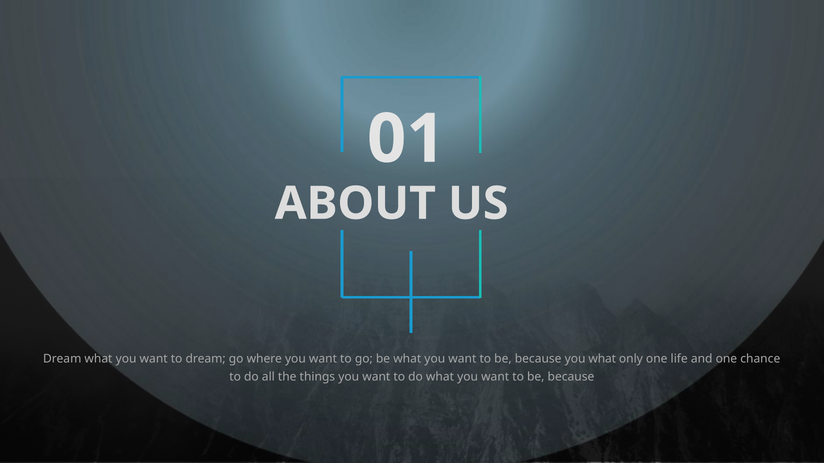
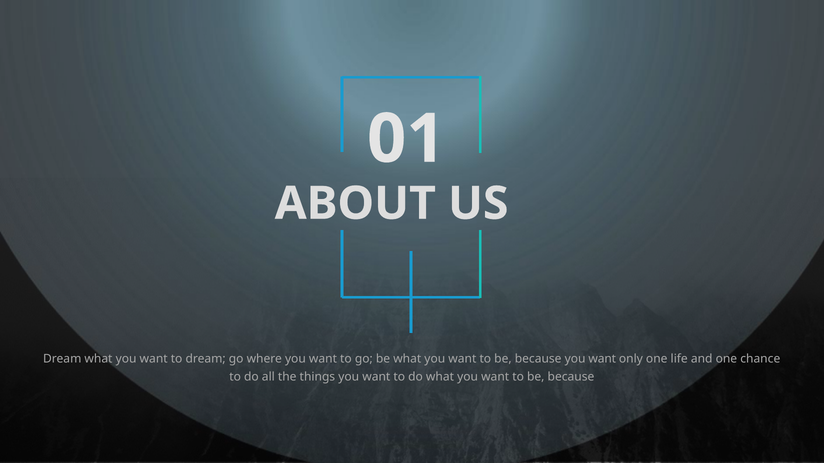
because you what: what -> want
